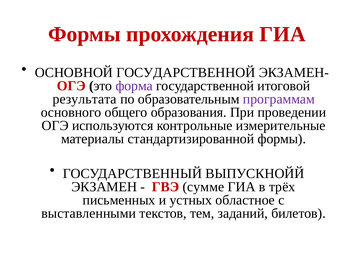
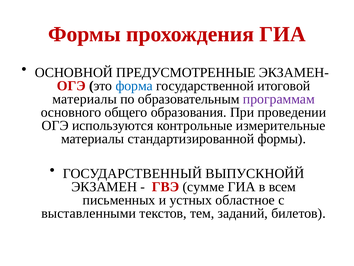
ОСНОВНОЙ ГОСУДАРСТВЕННОЙ: ГОСУДАРСТВЕННОЙ -> ПРЕДУСМОТРЕННЫЕ
форма colour: purple -> blue
результата at (85, 99): результата -> материалы
трёх: трёх -> всем
